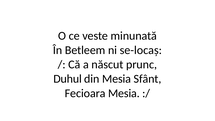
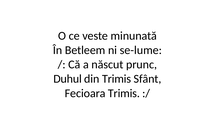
se-locaș: se-locaș -> se-lume
din Mesia: Mesia -> Trimis
Fecioara Mesia: Mesia -> Trimis
